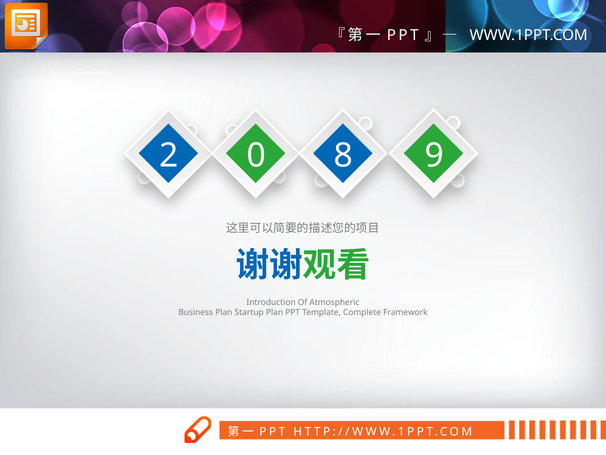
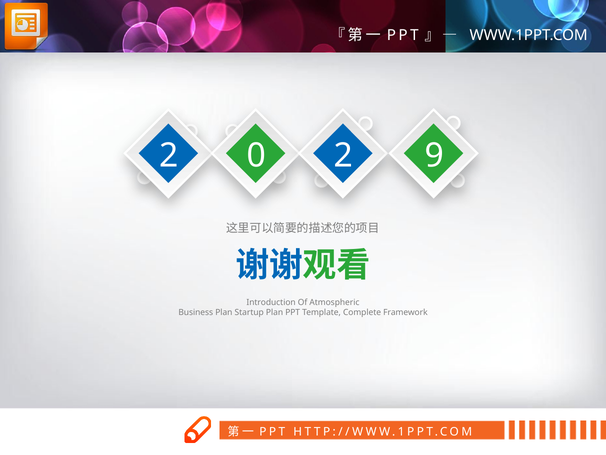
0 8: 8 -> 2
